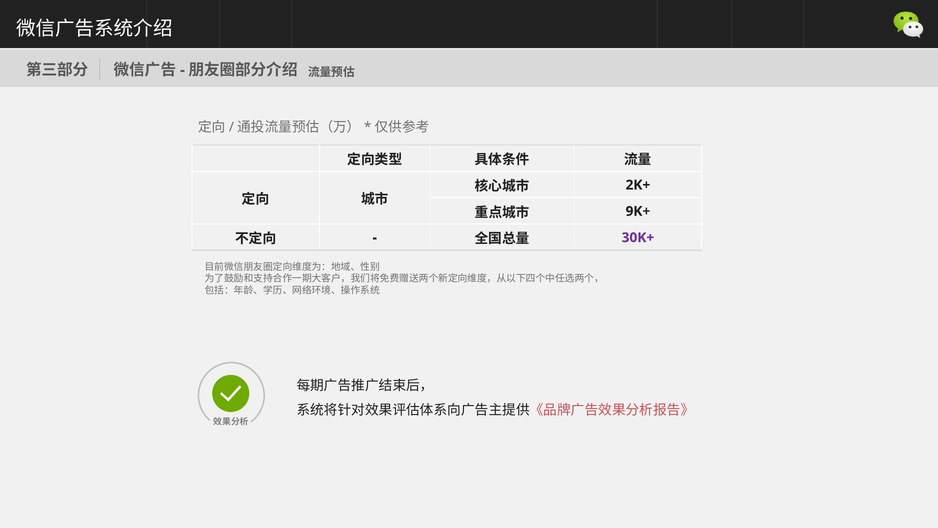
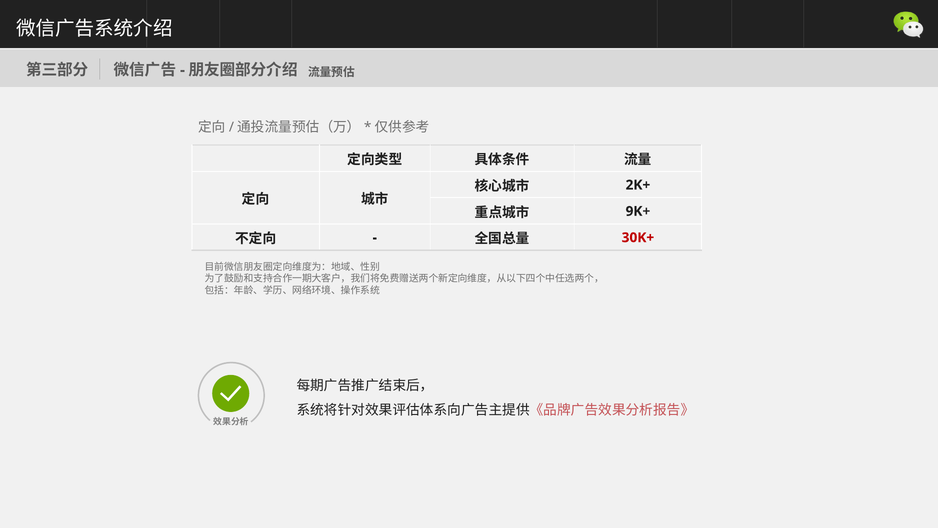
30K+ colour: purple -> red
